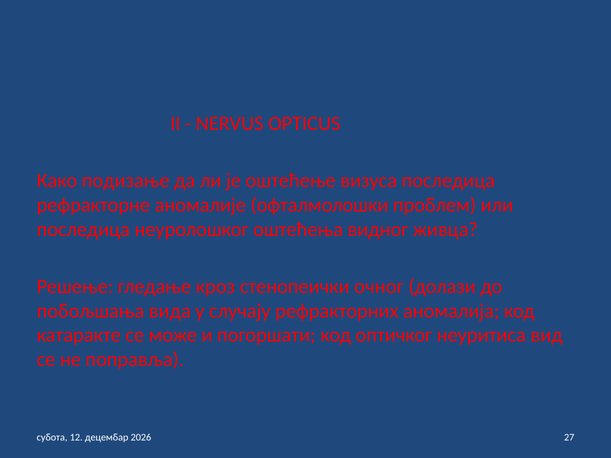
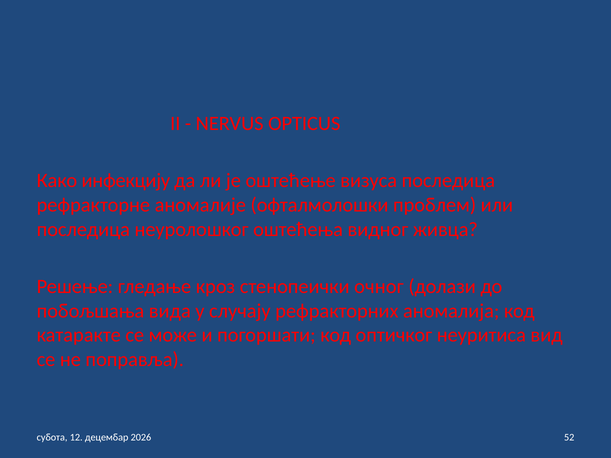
подизање: подизање -> инфекцију
27: 27 -> 52
